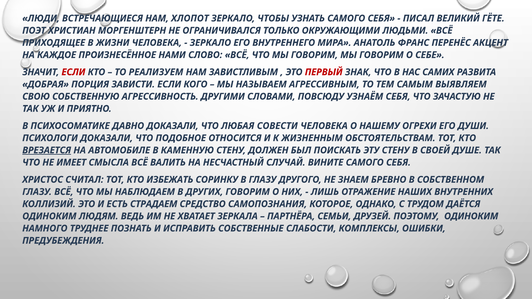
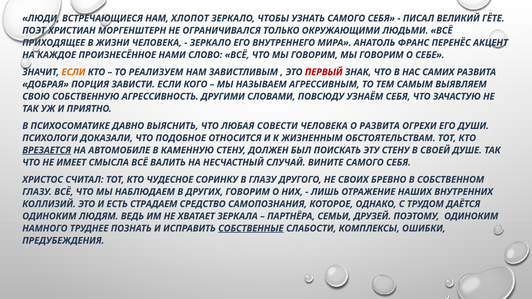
ЕСЛИ at (73, 72) colour: red -> orange
ДАВНО ДОКАЗАЛИ: ДОКАЗАЛИ -> ВЫЯСНИТЬ
О НАШЕМУ: НАШЕМУ -> РАЗВИТА
ИЗБЕЖАТЬ: ИЗБЕЖАТЬ -> ЧУДЕСНОЕ
ЗНАЕМ: ЗНАЕМ -> СВОИХ
СОБСТВЕННЫЕ underline: none -> present
